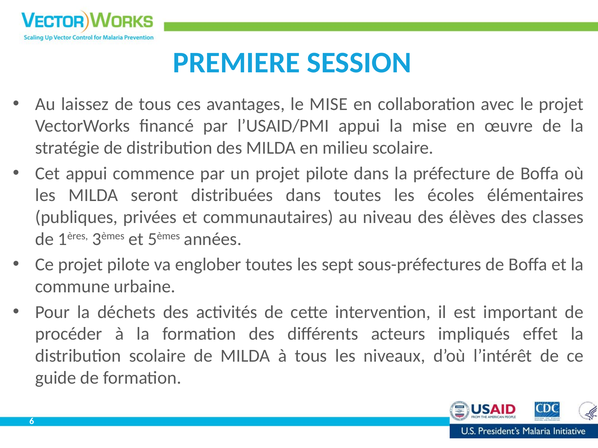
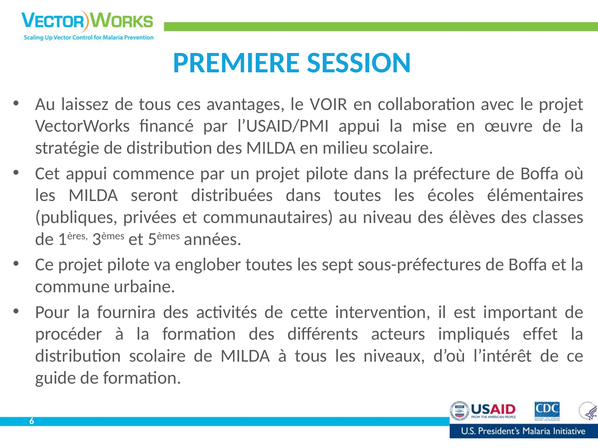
le MISE: MISE -> VOIR
déchets: déchets -> fournira
